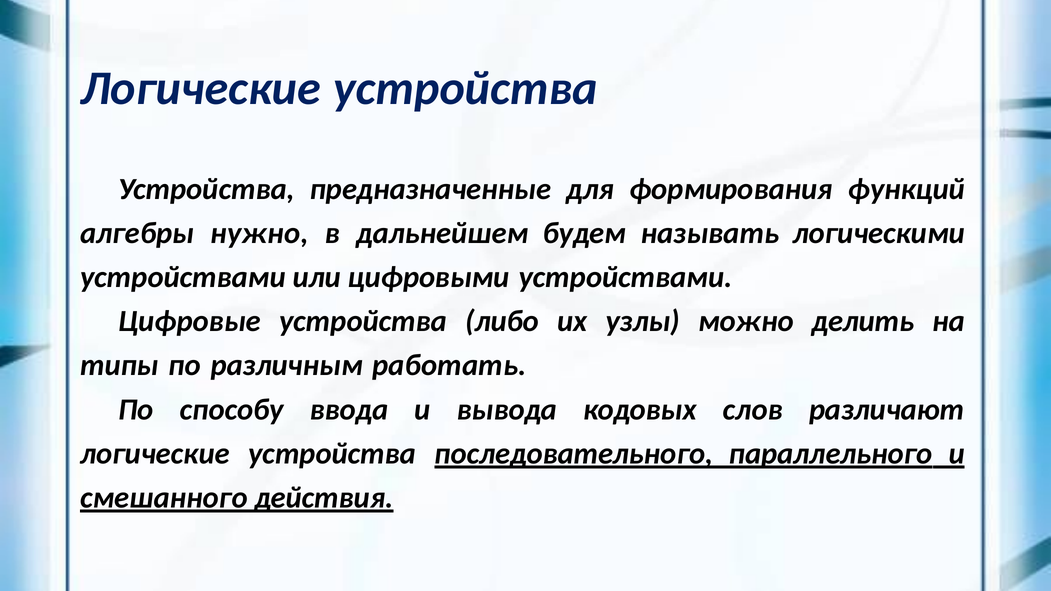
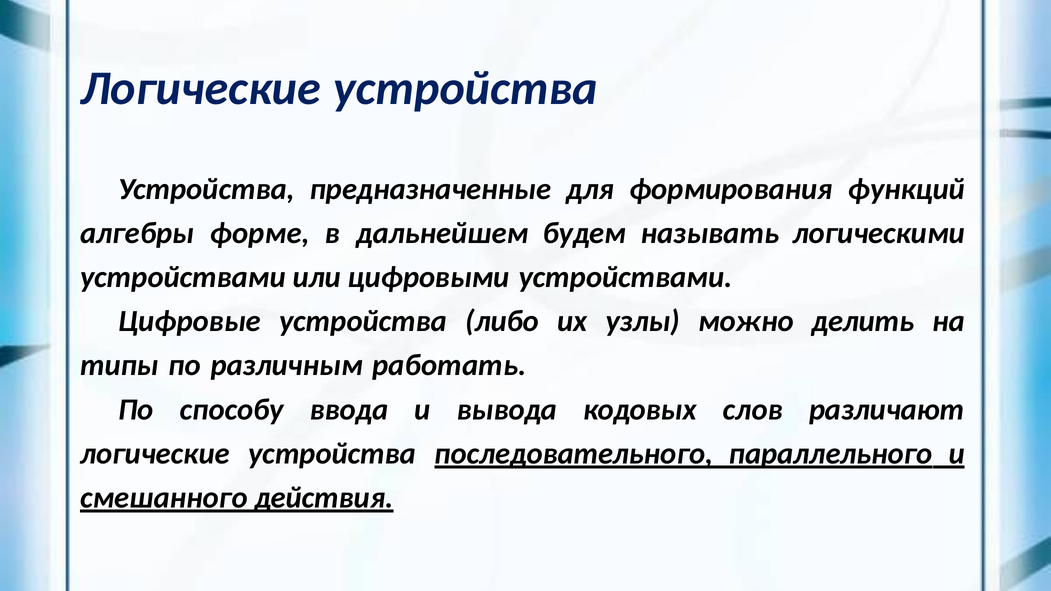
нужно: нужно -> форме
